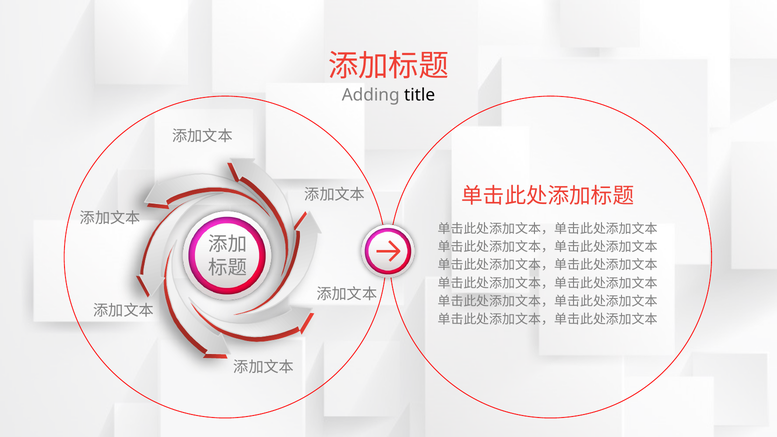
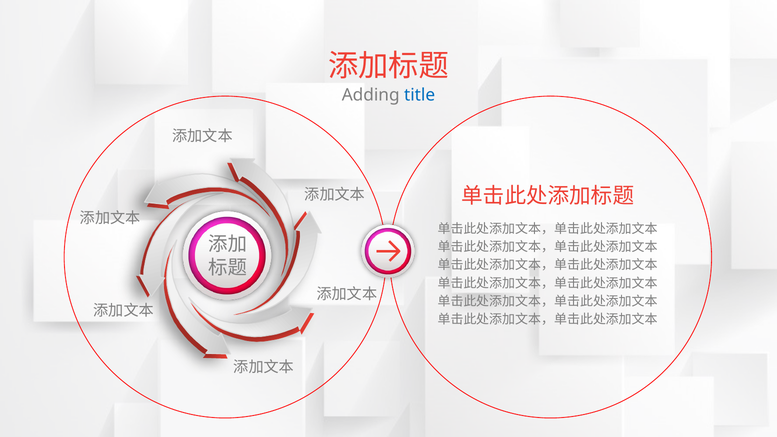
title colour: black -> blue
